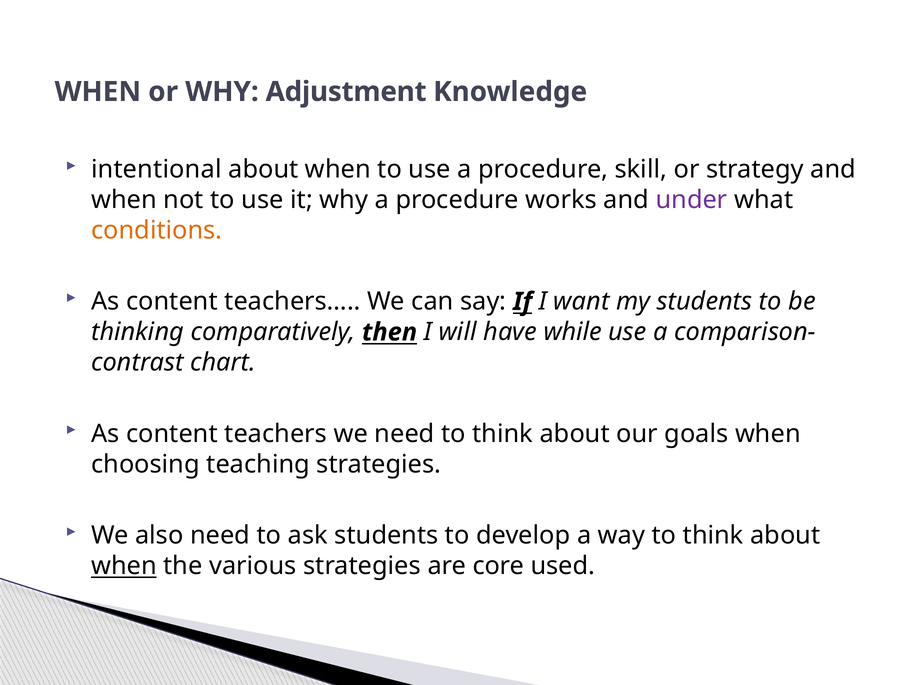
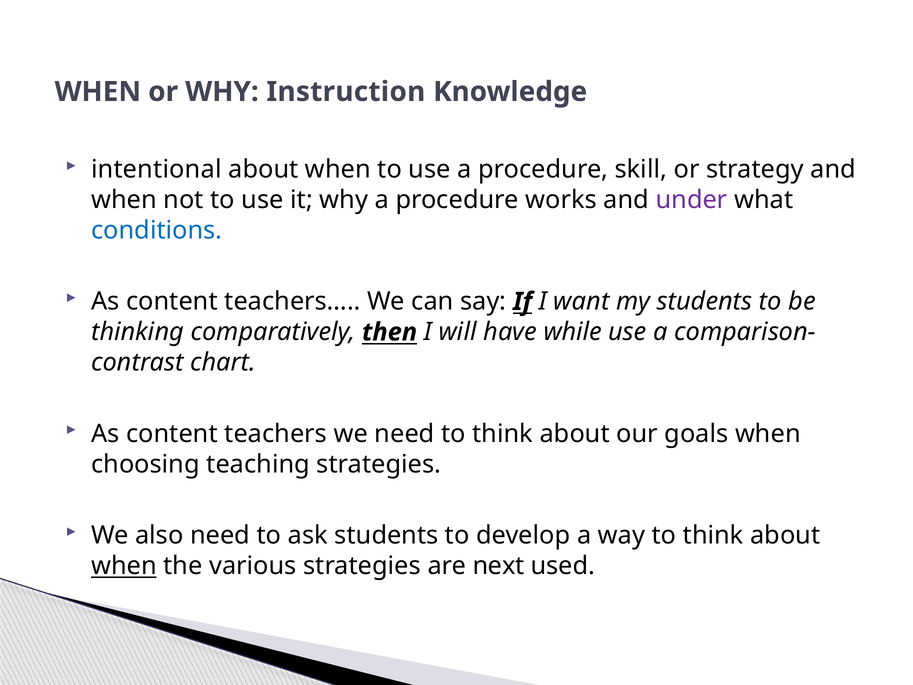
Adjustment: Adjustment -> Instruction
conditions colour: orange -> blue
core: core -> next
